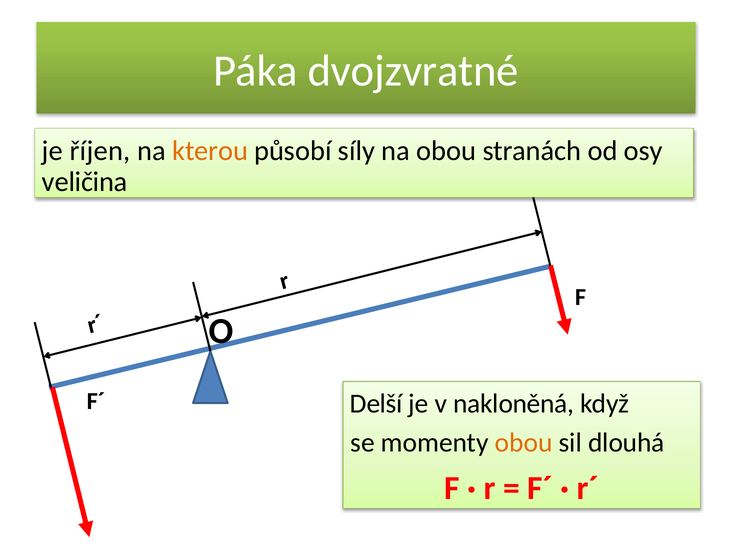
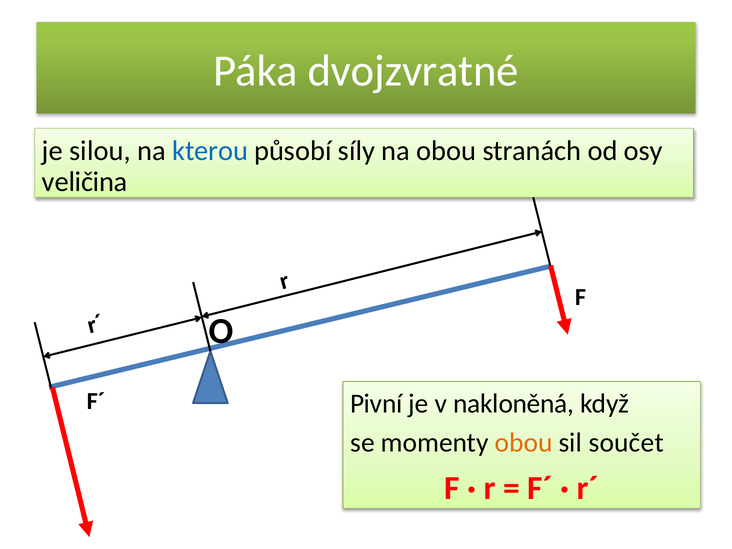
říjen: říjen -> silou
kterou colour: orange -> blue
Delší: Delší -> Pivní
dlouhá: dlouhá -> součet
